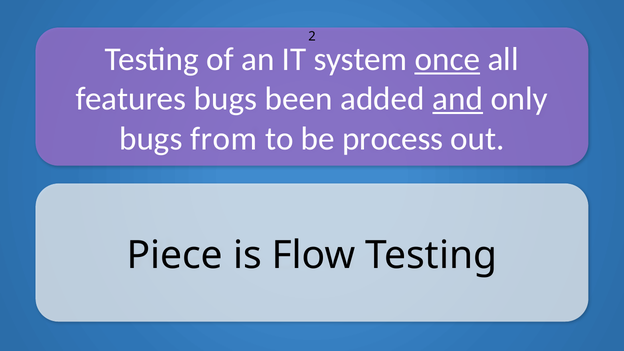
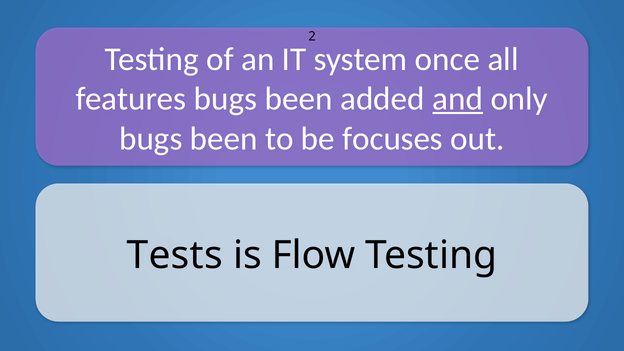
once underline: present -> none
from at (224, 139): from -> been
process: process -> focuses
Piece: Piece -> Tests
